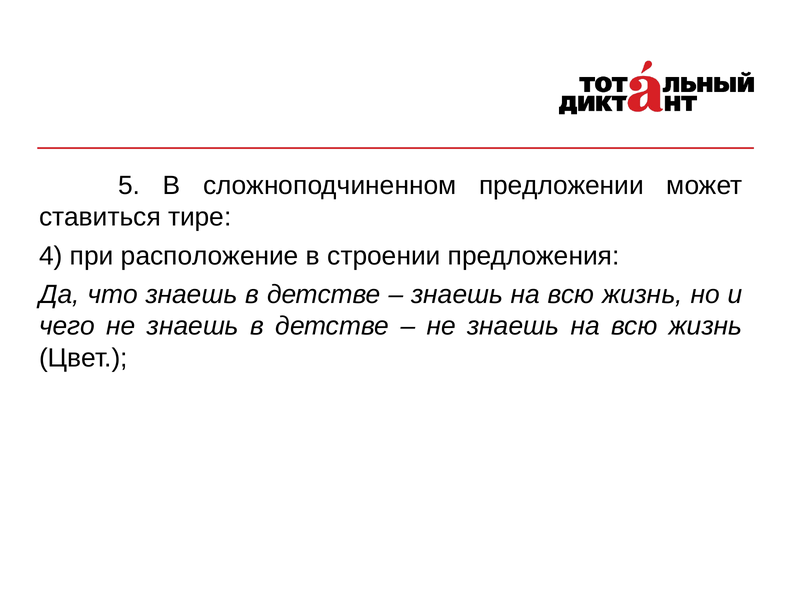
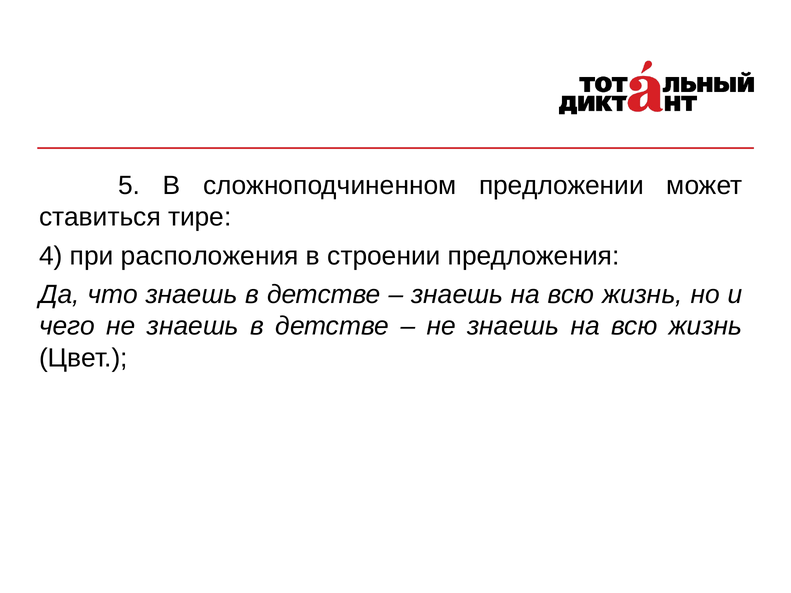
расположение: расположение -> расположения
